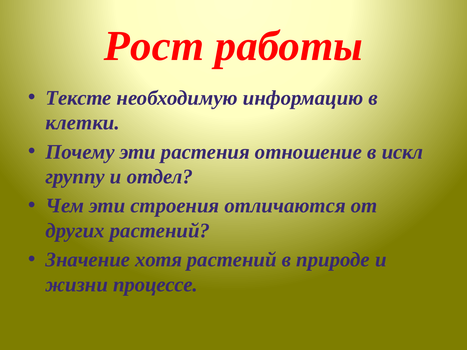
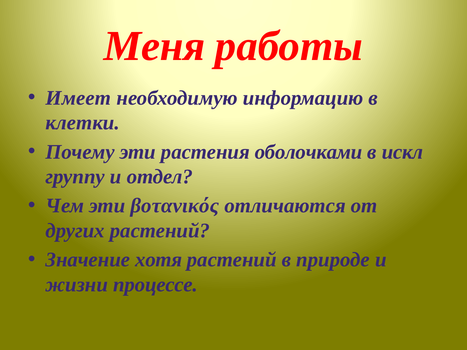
Рост: Рост -> Меня
Тексте: Тексте -> Имеет
отношение: отношение -> оболочками
строения: строения -> βοτανικός
